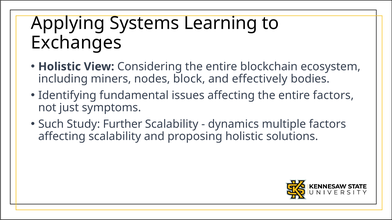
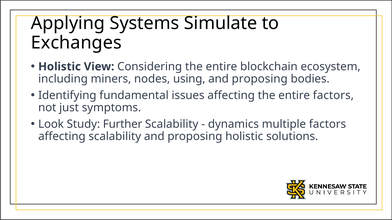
Learning: Learning -> Simulate
block: block -> using
effectively at (260, 79): effectively -> proposing
Such: Such -> Look
